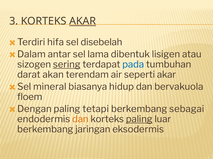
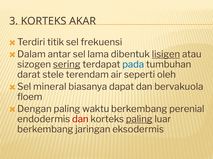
AKAR at (83, 21) underline: present -> none
hifa: hifa -> titik
disebelah: disebelah -> frekuensi
lisigen underline: none -> present
akan: akan -> stele
seperti akar: akar -> oleh
hidup: hidup -> dapat
tetapi: tetapi -> waktu
sebagai: sebagai -> perenial
dan at (80, 120) colour: orange -> red
